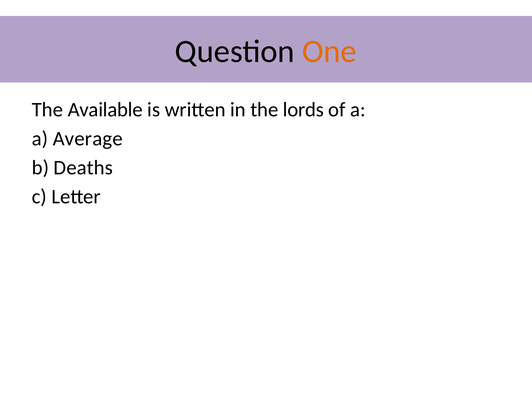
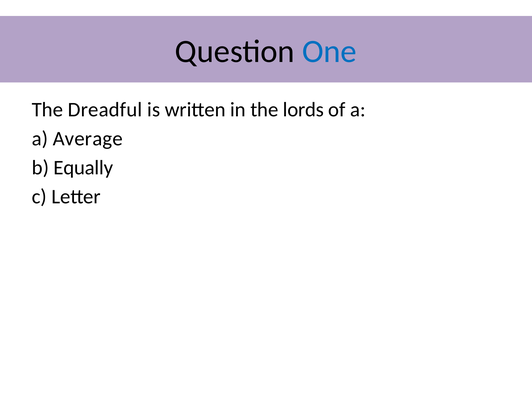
One colour: orange -> blue
Available: Available -> Dreadful
Deaths: Deaths -> Equally
